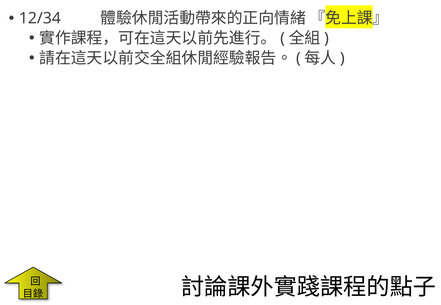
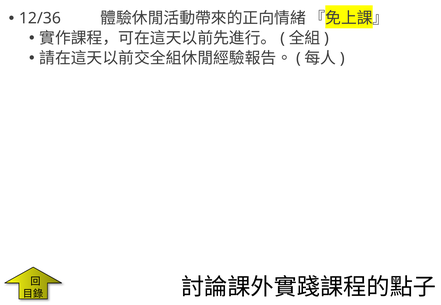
12/34: 12/34 -> 12/36
